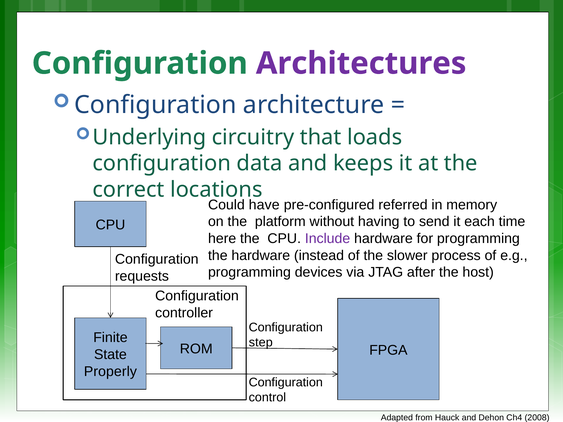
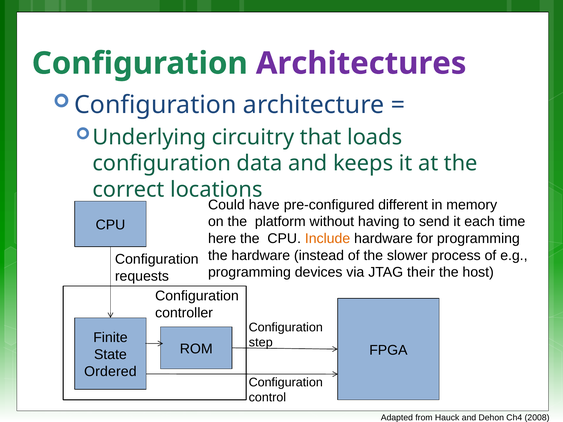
referred: referred -> different
Include colour: purple -> orange
after: after -> their
Properly: Properly -> Ordered
